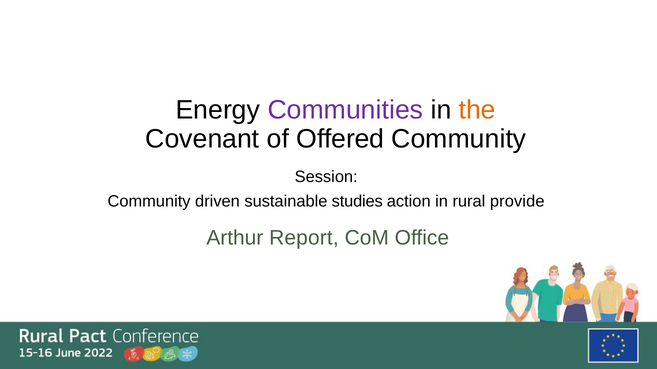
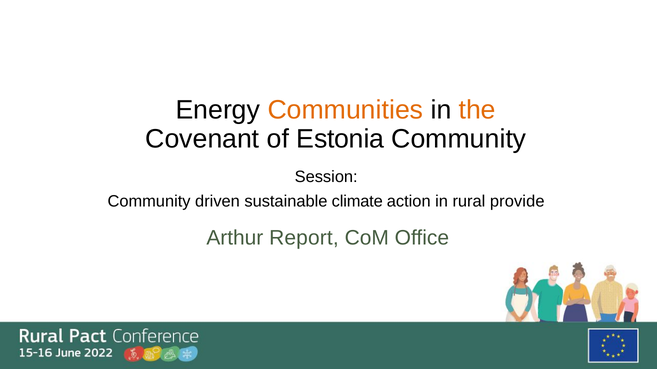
Communities colour: purple -> orange
Offered: Offered -> Estonia
studies: studies -> climate
